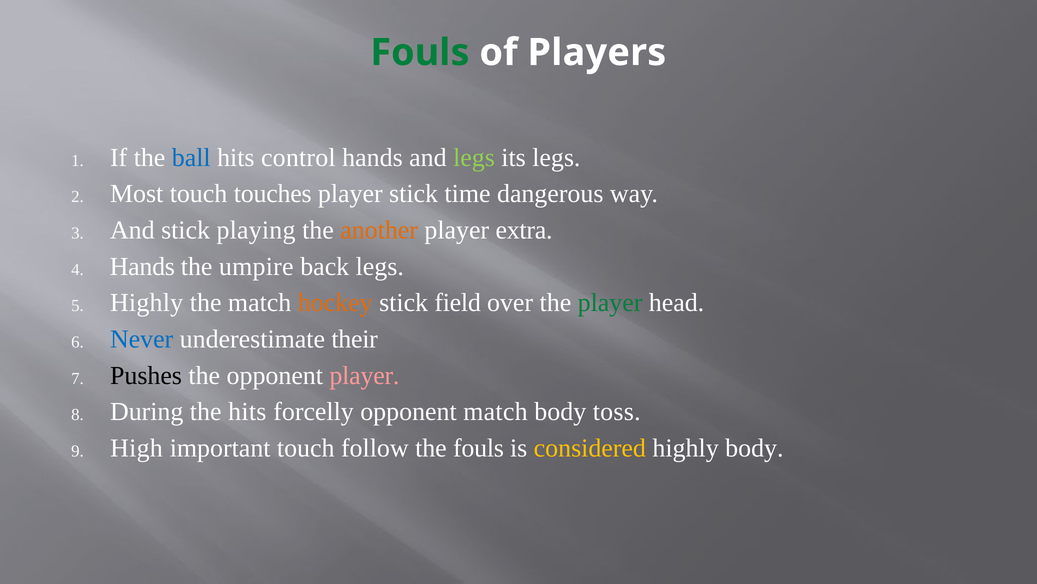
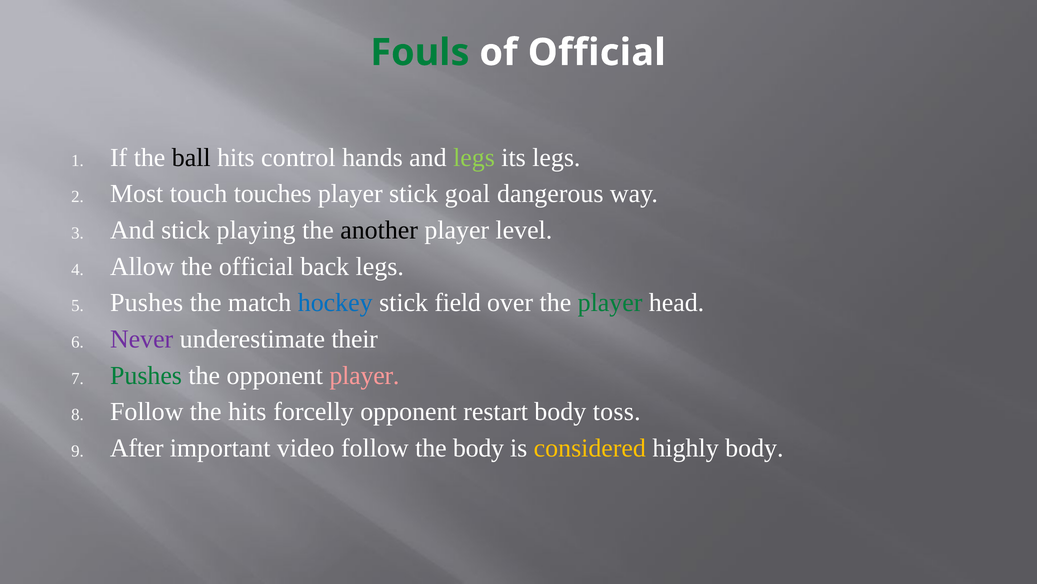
of Players: Players -> Official
ball colour: blue -> black
time: time -> goal
another colour: orange -> black
extra: extra -> level
Hands at (142, 266): Hands -> Allow
the umpire: umpire -> official
Highly at (147, 302): Highly -> Pushes
hockey colour: orange -> blue
Never colour: blue -> purple
Pushes at (146, 375) colour: black -> green
During at (147, 411): During -> Follow
opponent match: match -> restart
High: High -> After
important touch: touch -> video
the fouls: fouls -> body
